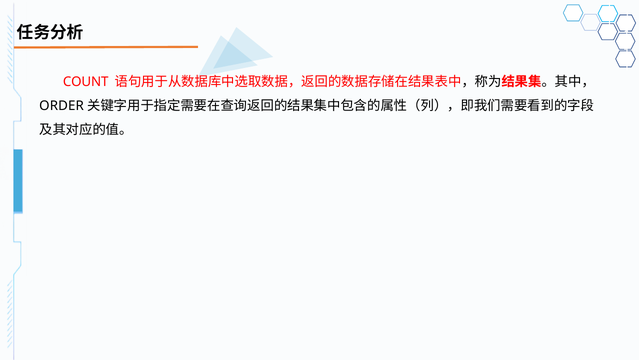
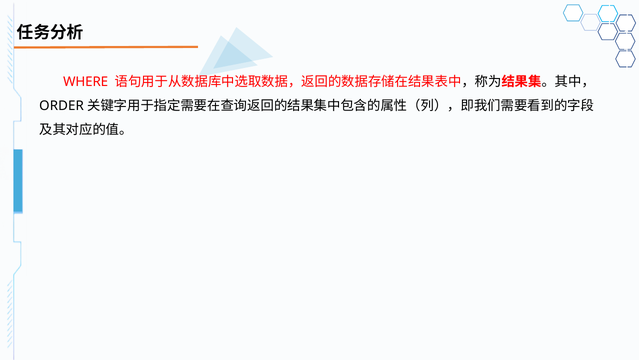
COUNT: COUNT -> WHERE
